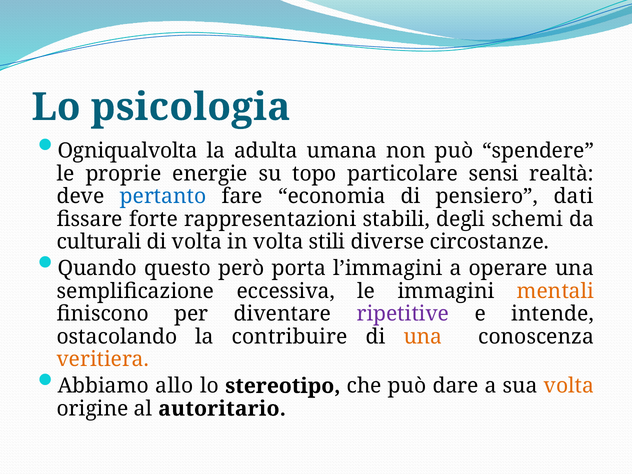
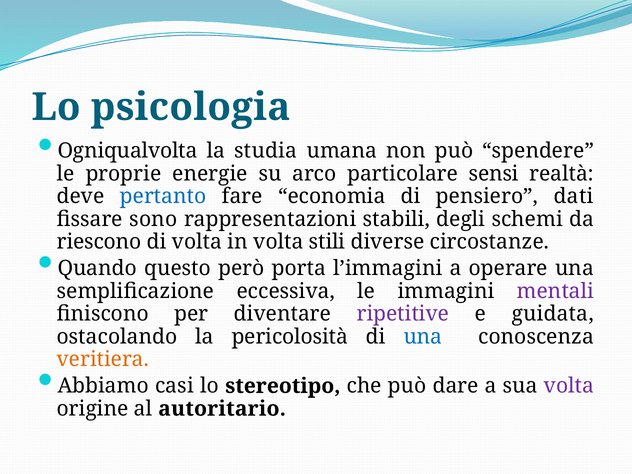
adulta: adulta -> studia
topo: topo -> arco
forte: forte -> sono
culturali: culturali -> riescono
mentali colour: orange -> purple
intende: intende -> guidata
contribuire: contribuire -> pericolosità
una at (423, 337) colour: orange -> blue
allo: allo -> casi
volta at (569, 386) colour: orange -> purple
